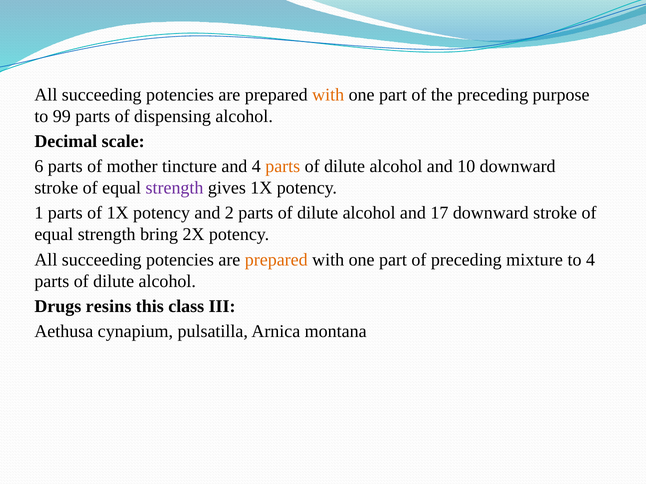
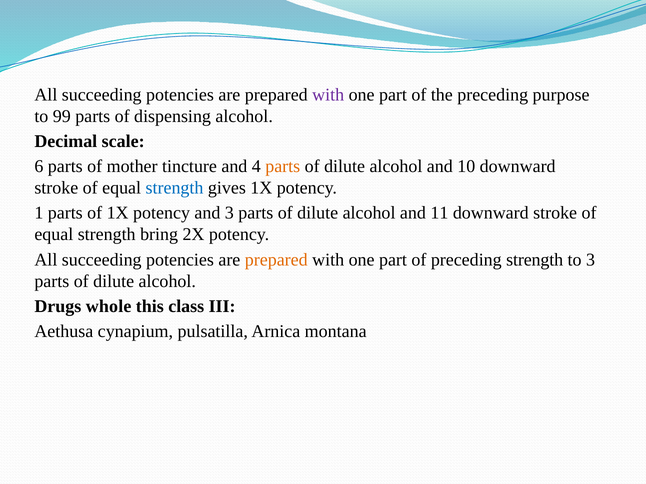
with at (328, 95) colour: orange -> purple
strength at (175, 188) colour: purple -> blue
and 2: 2 -> 3
17: 17 -> 11
preceding mixture: mixture -> strength
to 4: 4 -> 3
resins: resins -> whole
